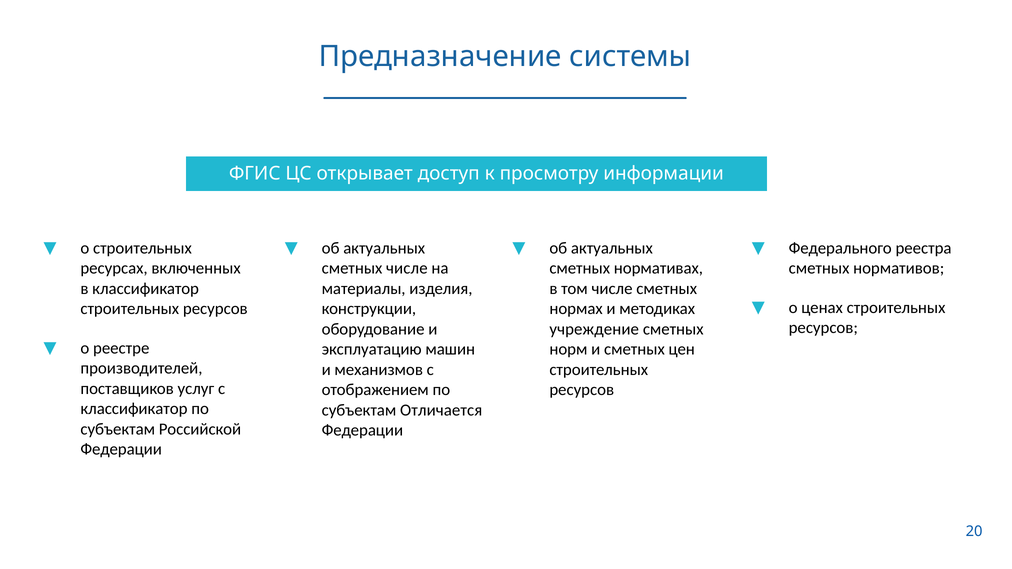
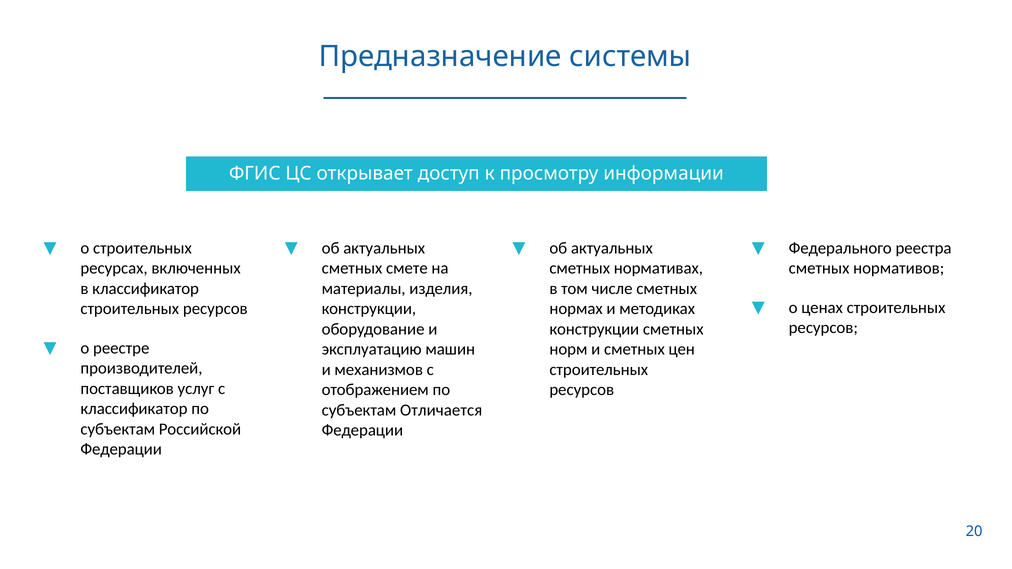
сметных числе: числе -> смете
учреждение at (594, 329): учреждение -> конструкции
